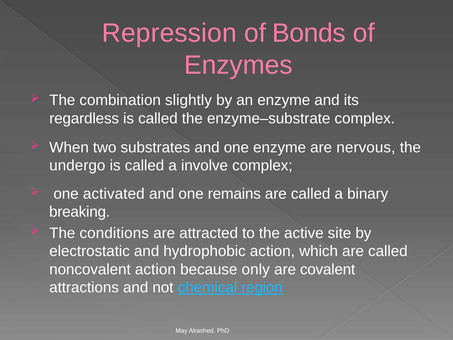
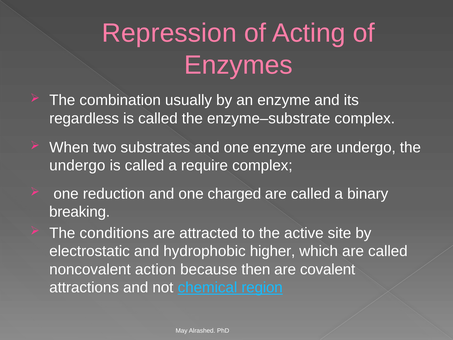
Bonds: Bonds -> Acting
slightly: slightly -> usually
are nervous: nervous -> undergo
involve: involve -> require
activated: activated -> reduction
remains: remains -> charged
hydrophobic action: action -> higher
only: only -> then
